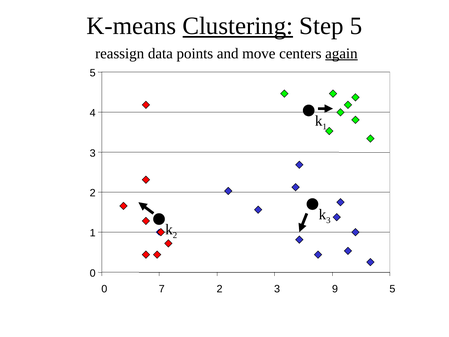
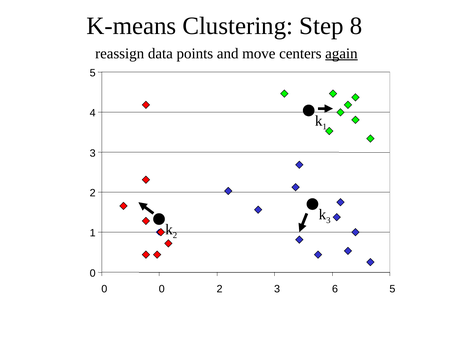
Clustering underline: present -> none
Step 5: 5 -> 8
0 7: 7 -> 0
9: 9 -> 6
